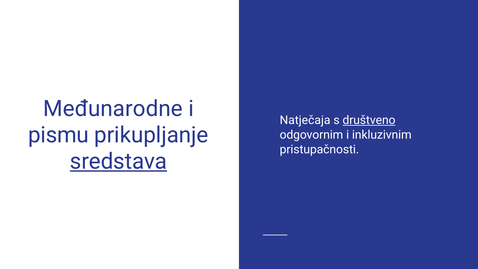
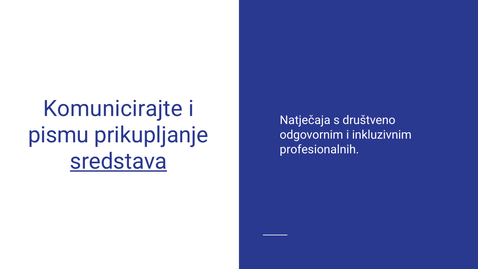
Međunarodne: Međunarodne -> Komunicirajte
društveno underline: present -> none
pristupačnosti: pristupačnosti -> profesionalnih
